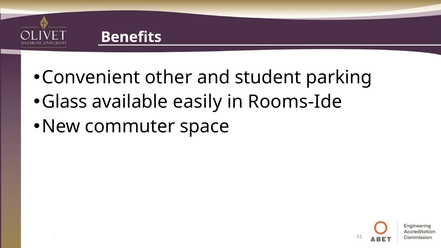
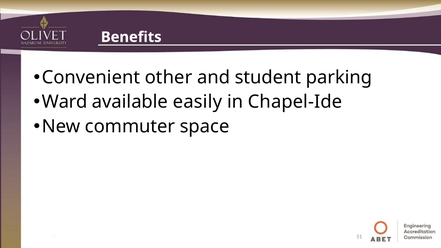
Glass: Glass -> Ward
Rooms-Ide: Rooms-Ide -> Chapel-Ide
